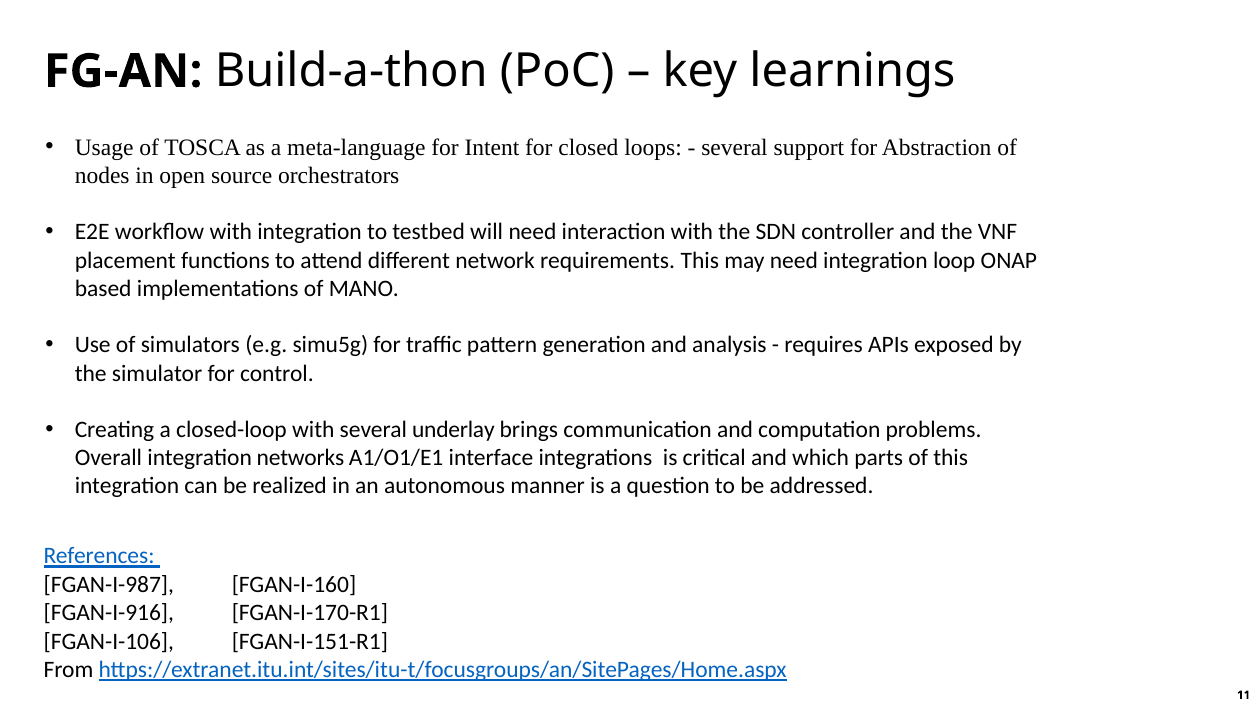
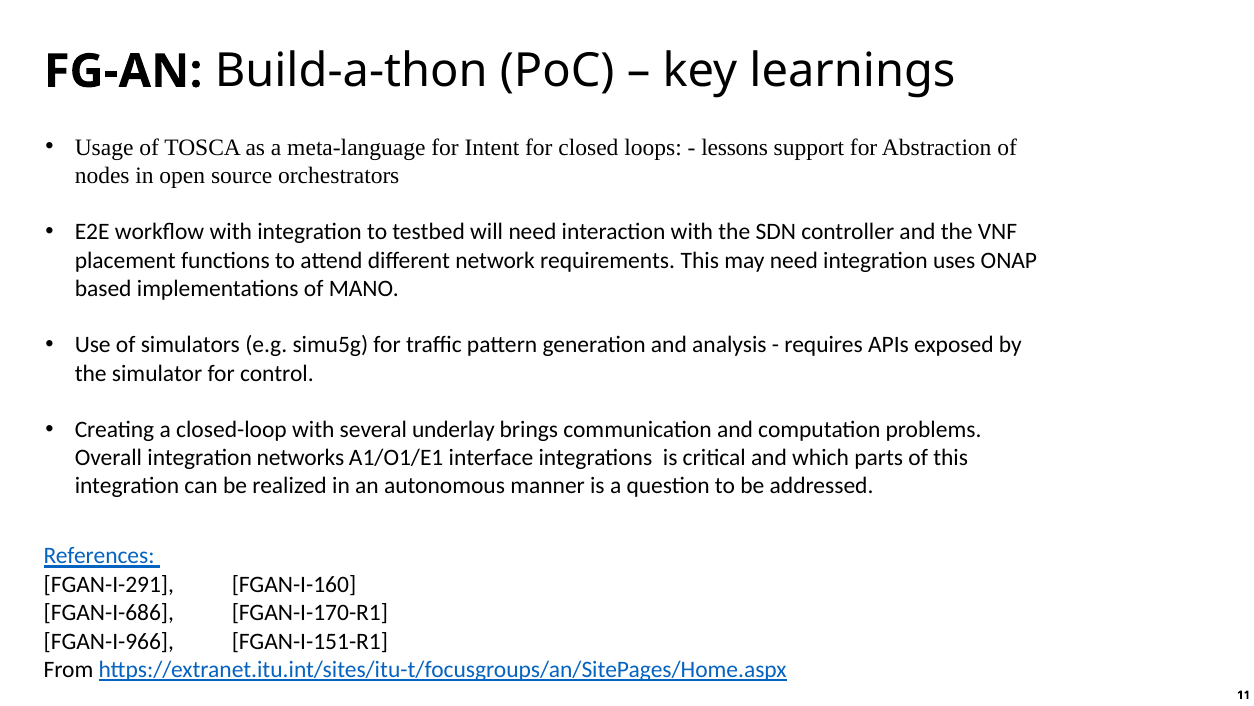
several at (735, 147): several -> lessons
loop: loop -> uses
FGAN-I-987: FGAN-I-987 -> FGAN-I-291
FGAN-I-916: FGAN-I-916 -> FGAN-I-686
FGAN-I-106: FGAN-I-106 -> FGAN-I-966
